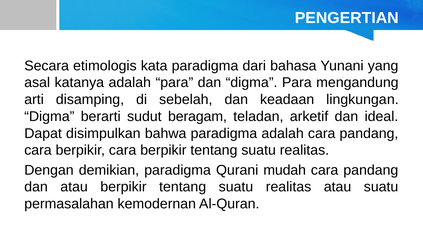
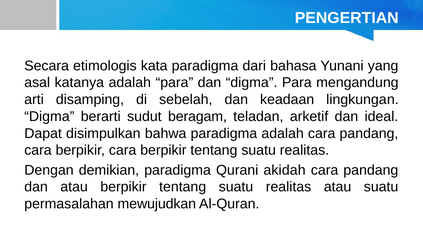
mudah: mudah -> akidah
kemodernan: kemodernan -> mewujudkan
